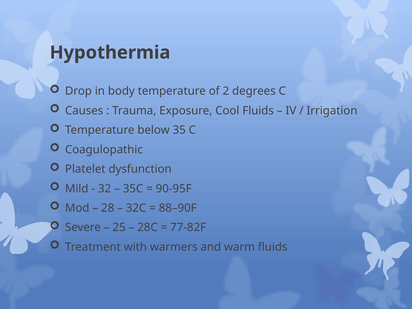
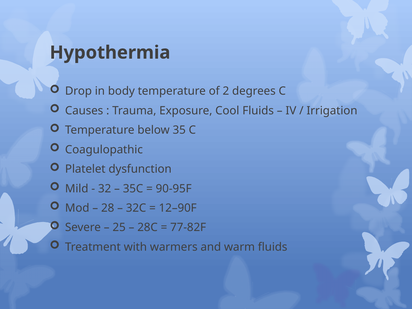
88–90F: 88–90F -> 12–90F
